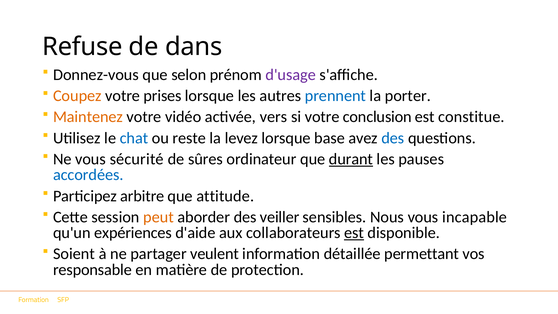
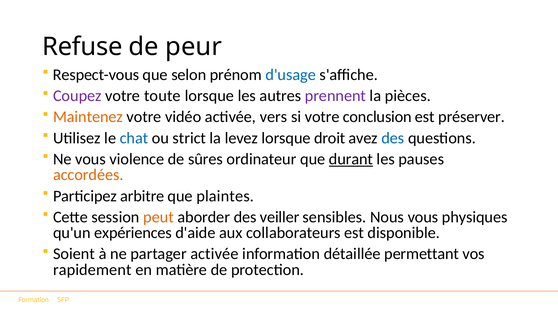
dans: dans -> peur
Donnez-vous: Donnez-vous -> Respect-vous
d'usage colour: purple -> blue
Coupez colour: orange -> purple
prises: prises -> toute
prennent colour: blue -> purple
porter: porter -> pièces
constitue: constitue -> préserver
reste: reste -> strict
base: base -> droit
sécurité: sécurité -> violence
accordées colour: blue -> orange
attitude: attitude -> plaintes
incapable: incapable -> physiques
est at (354, 233) underline: present -> none
partager veulent: veulent -> activée
responsable: responsable -> rapidement
